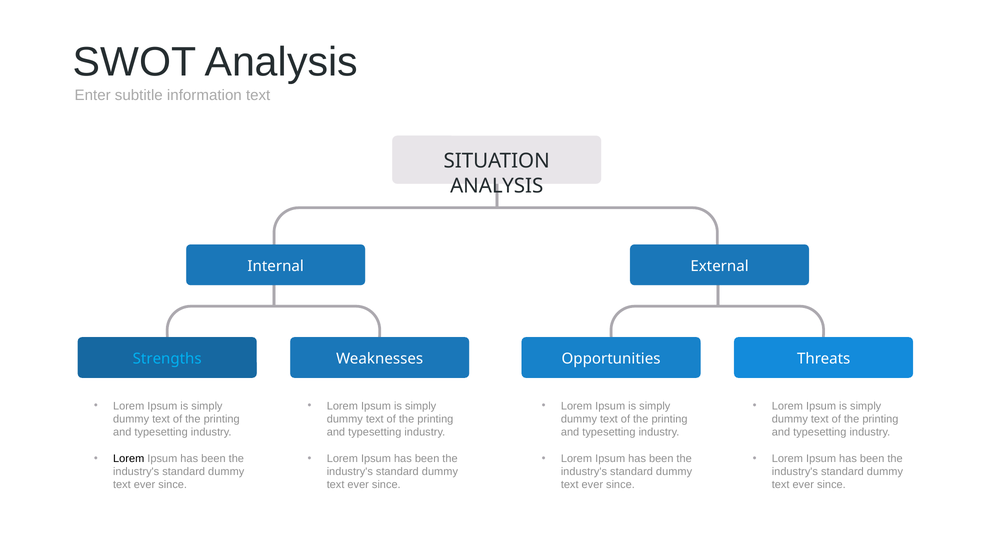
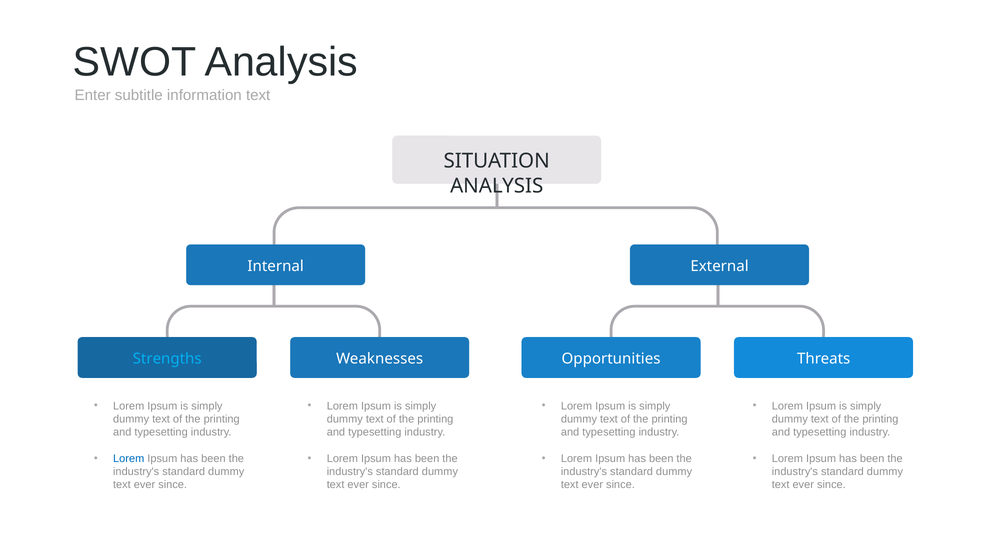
Lorem at (129, 458) colour: black -> blue
